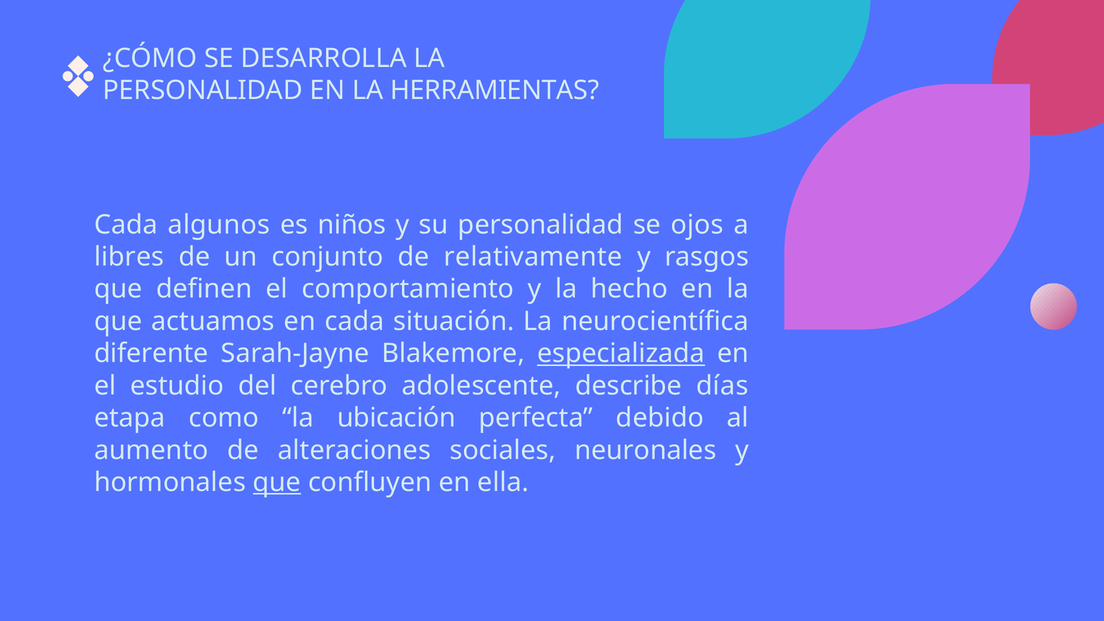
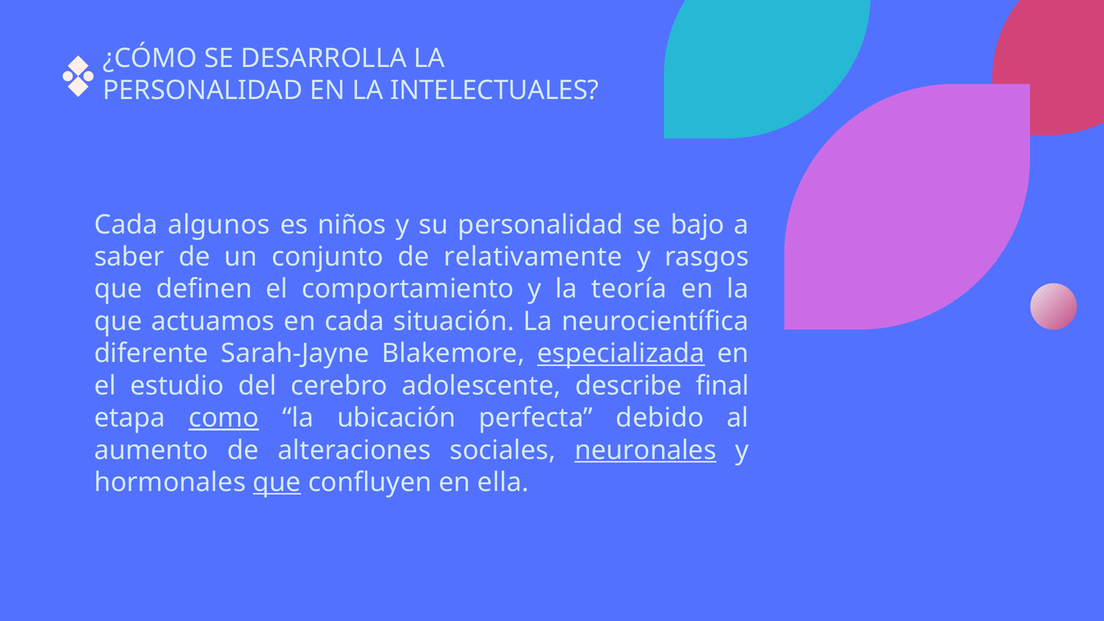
HERRAMIENTAS: HERRAMIENTAS -> INTELECTUALES
ojos: ojos -> bajo
libres: libres -> saber
hecho: hecho -> teoría
días: días -> final
como underline: none -> present
neuronales underline: none -> present
